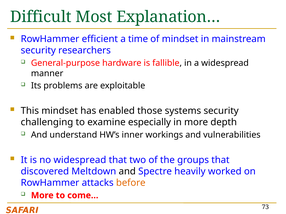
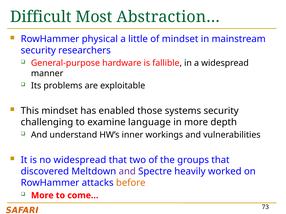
Explanation…: Explanation… -> Abstraction…
efficient: efficient -> physical
time: time -> little
especially: especially -> language
and at (127, 172) colour: black -> purple
